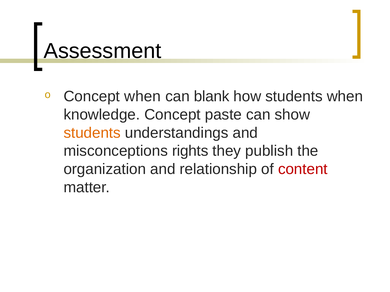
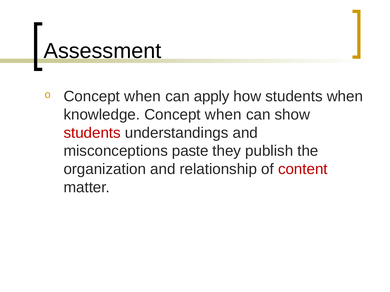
blank: blank -> apply
knowledge Concept paste: paste -> when
students at (92, 133) colour: orange -> red
rights: rights -> paste
